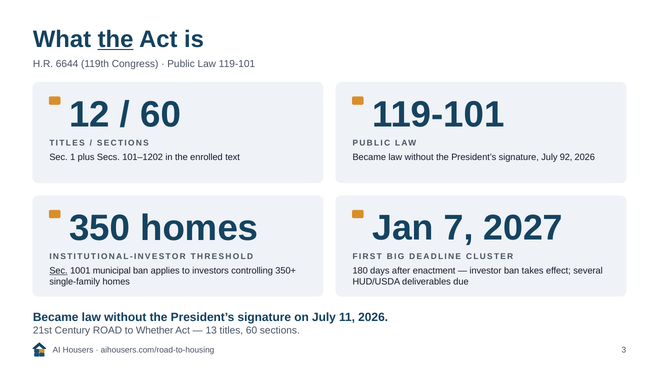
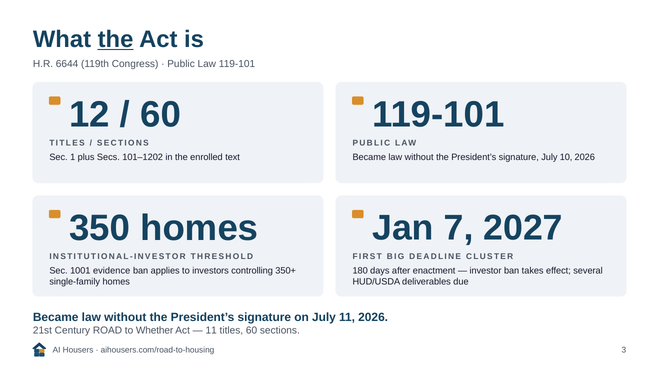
92: 92 -> 10
Sec at (59, 270) underline: present -> none
municipal: municipal -> evidence
13 at (211, 330): 13 -> 11
